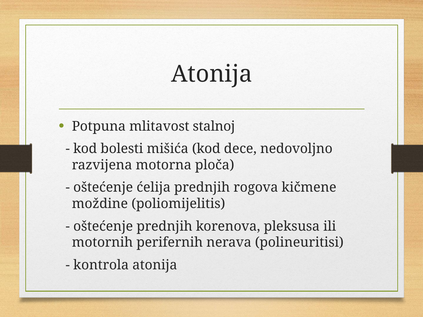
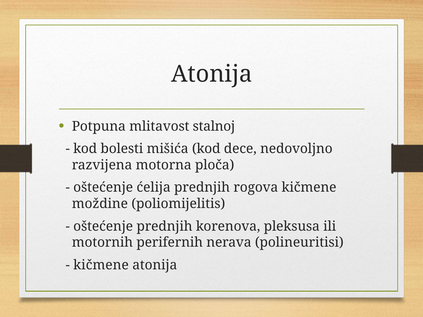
kontrola at (101, 265): kontrola -> kičmene
